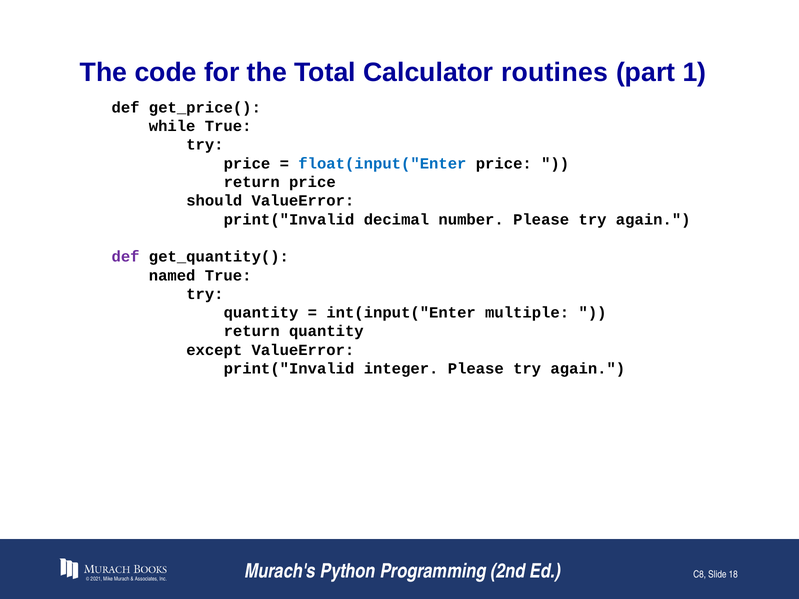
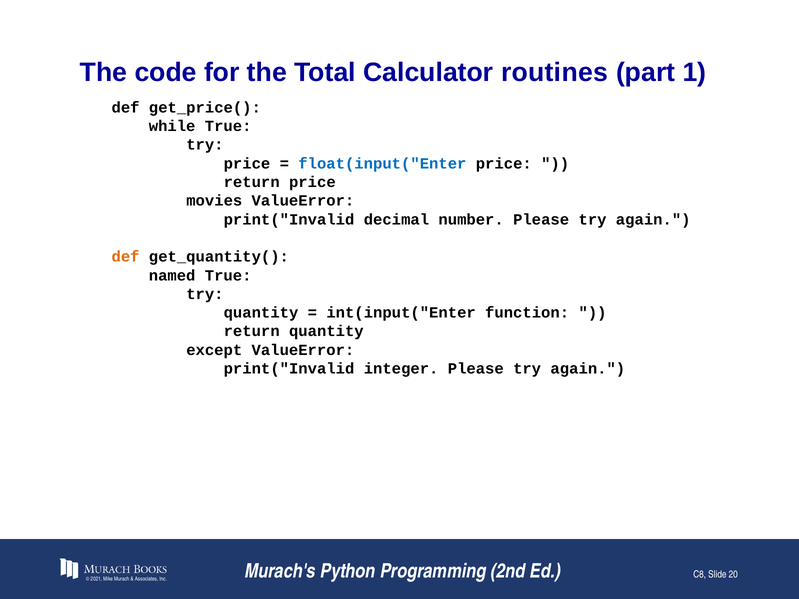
should: should -> movies
def at (126, 257) colour: purple -> orange
multiple: multiple -> function
18: 18 -> 20
